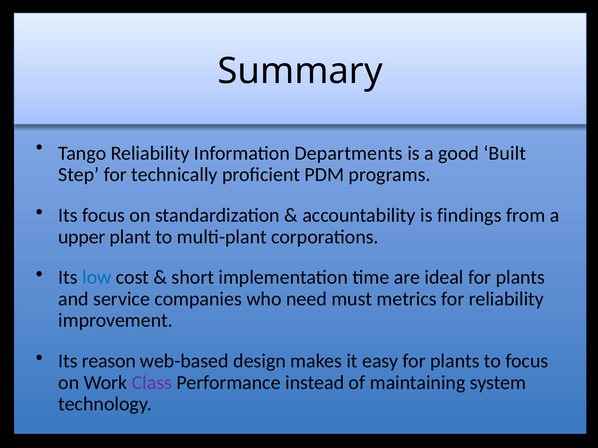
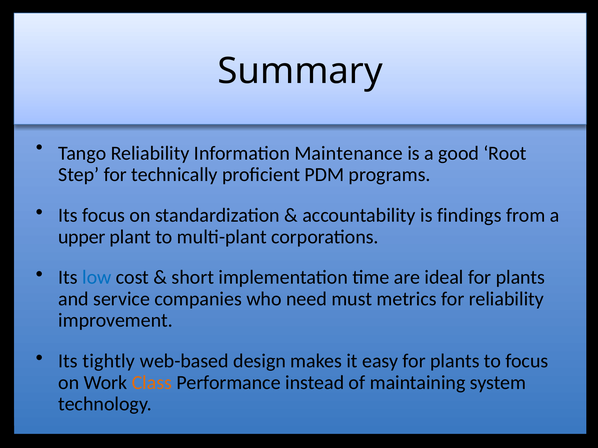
Departments: Departments -> Maintenance
Built: Built -> Root
reason: reason -> tightly
Class colour: purple -> orange
